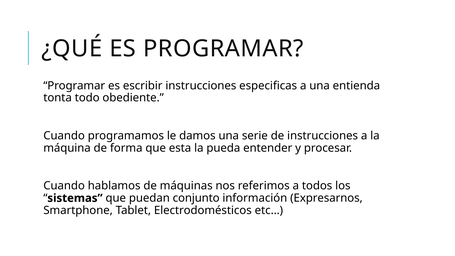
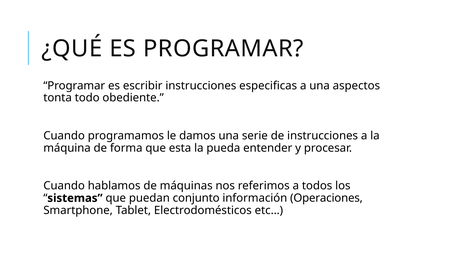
entienda: entienda -> aspectos
Expresarnos: Expresarnos -> Operaciones
